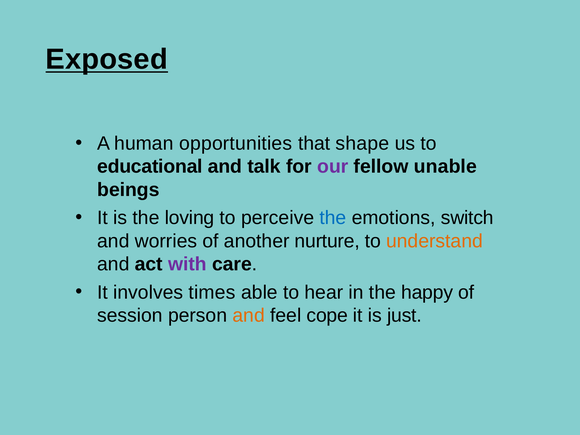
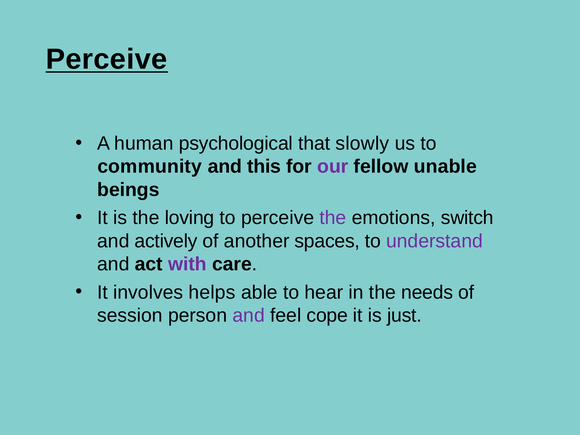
Exposed at (107, 59): Exposed -> Perceive
opportunities: opportunities -> psychological
shape: shape -> slowly
educational: educational -> community
talk: talk -> this
the at (333, 218) colour: blue -> purple
worries: worries -> actively
nurture: nurture -> spaces
understand colour: orange -> purple
times: times -> helps
happy: happy -> needs
and at (249, 315) colour: orange -> purple
